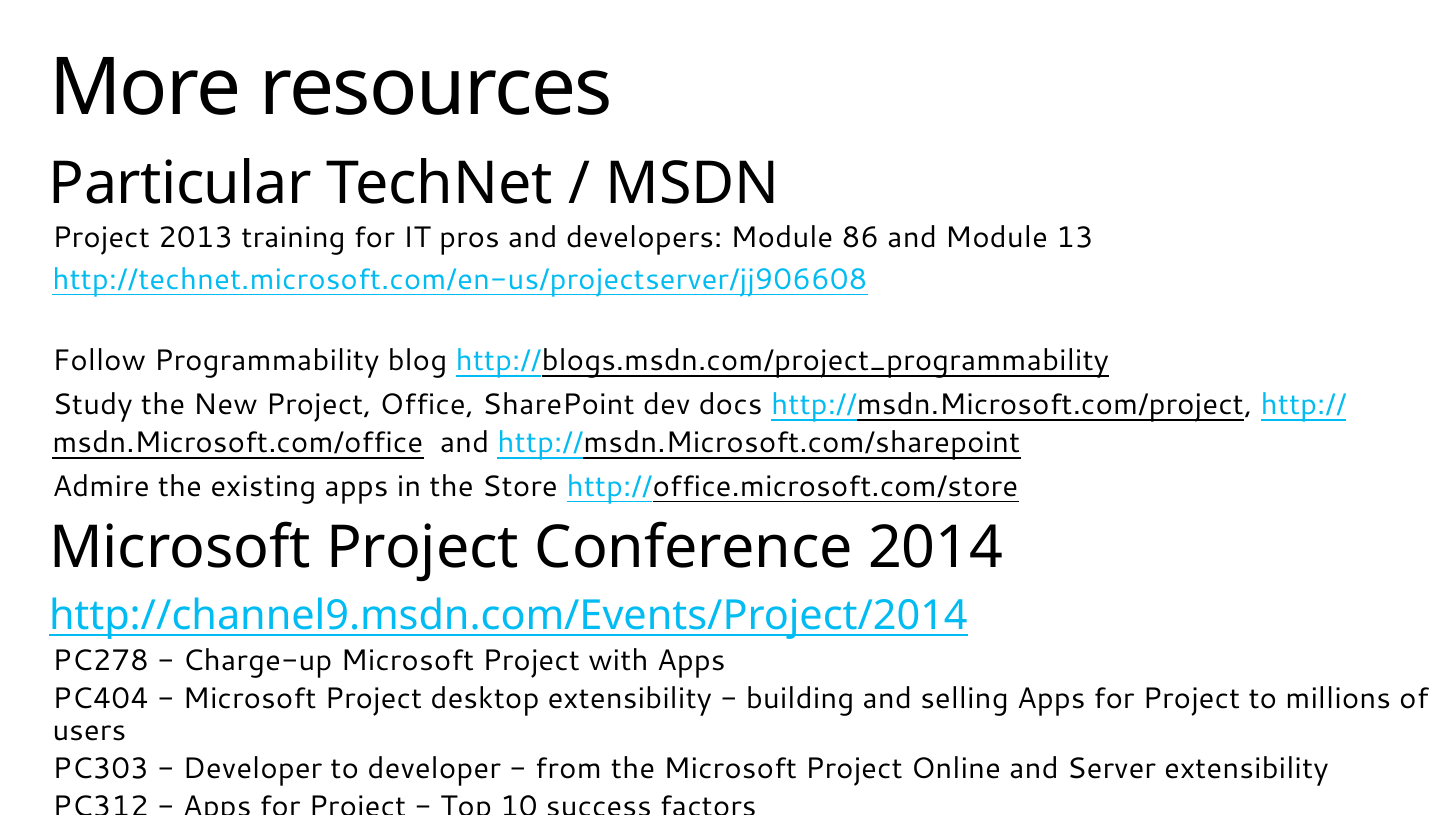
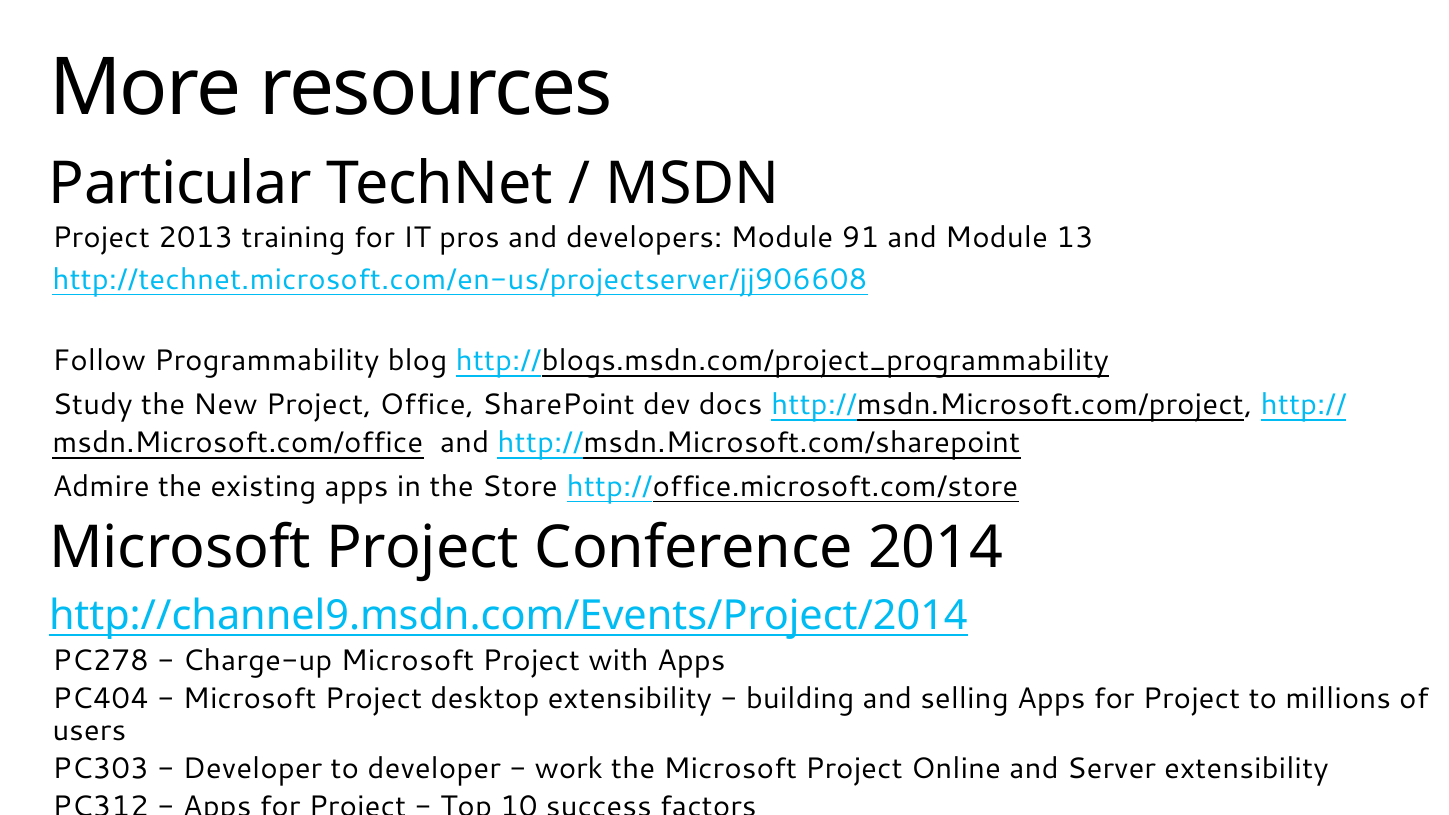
86: 86 -> 91
from: from -> work
